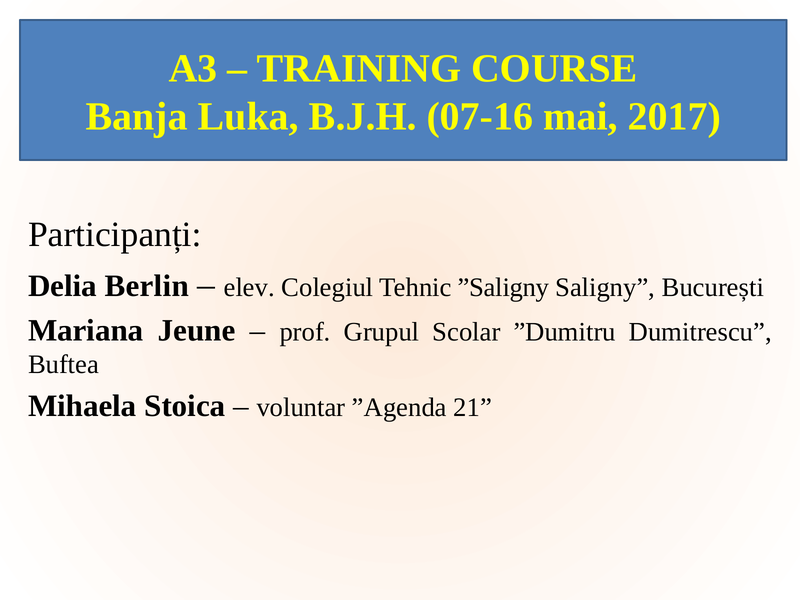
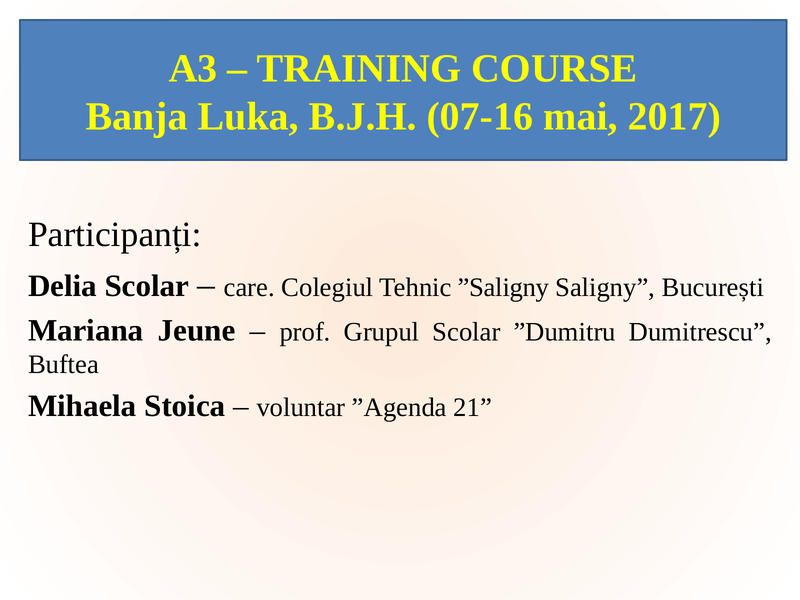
Delia Berlin: Berlin -> Scolar
elev: elev -> care
